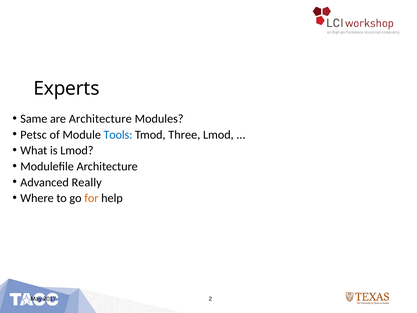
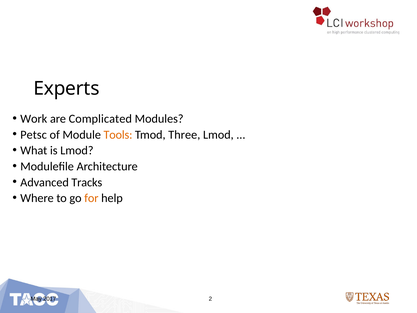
Same: Same -> Work
are Architecture: Architecture -> Complicated
Tools colour: blue -> orange
Really: Really -> Tracks
